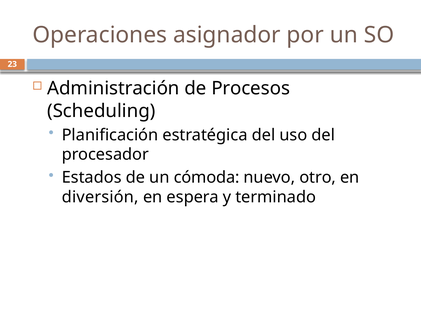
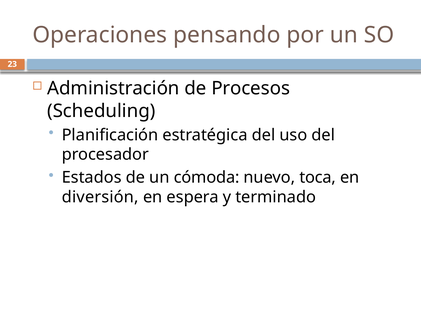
asignador: asignador -> pensando
otro: otro -> toca
